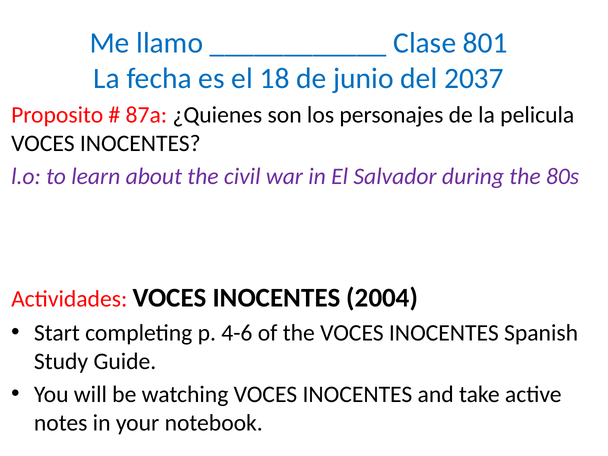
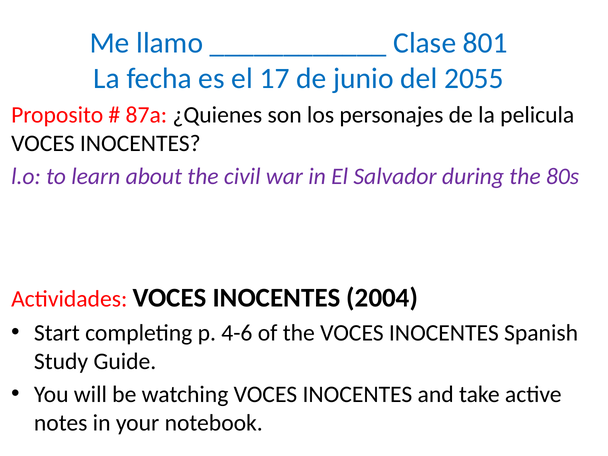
18: 18 -> 17
2037: 2037 -> 2055
